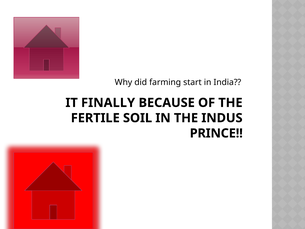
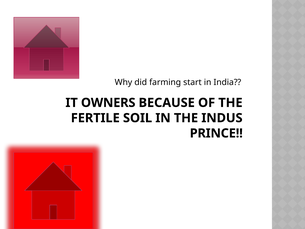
FINALLY: FINALLY -> OWNERS
